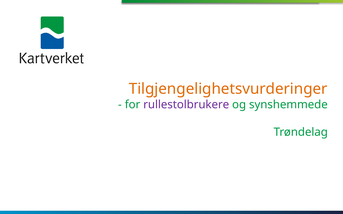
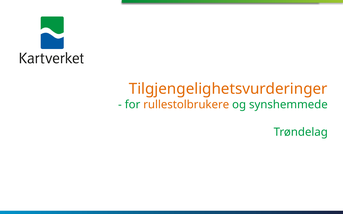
rullestolbrukere colour: purple -> orange
